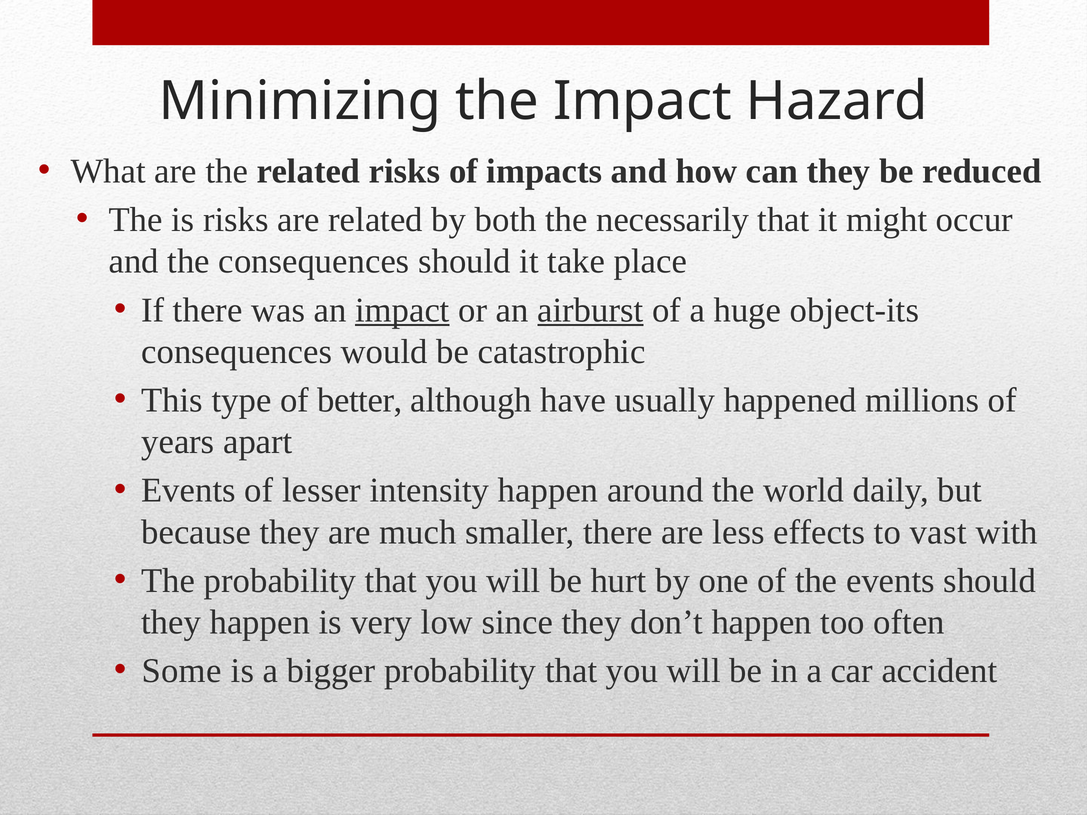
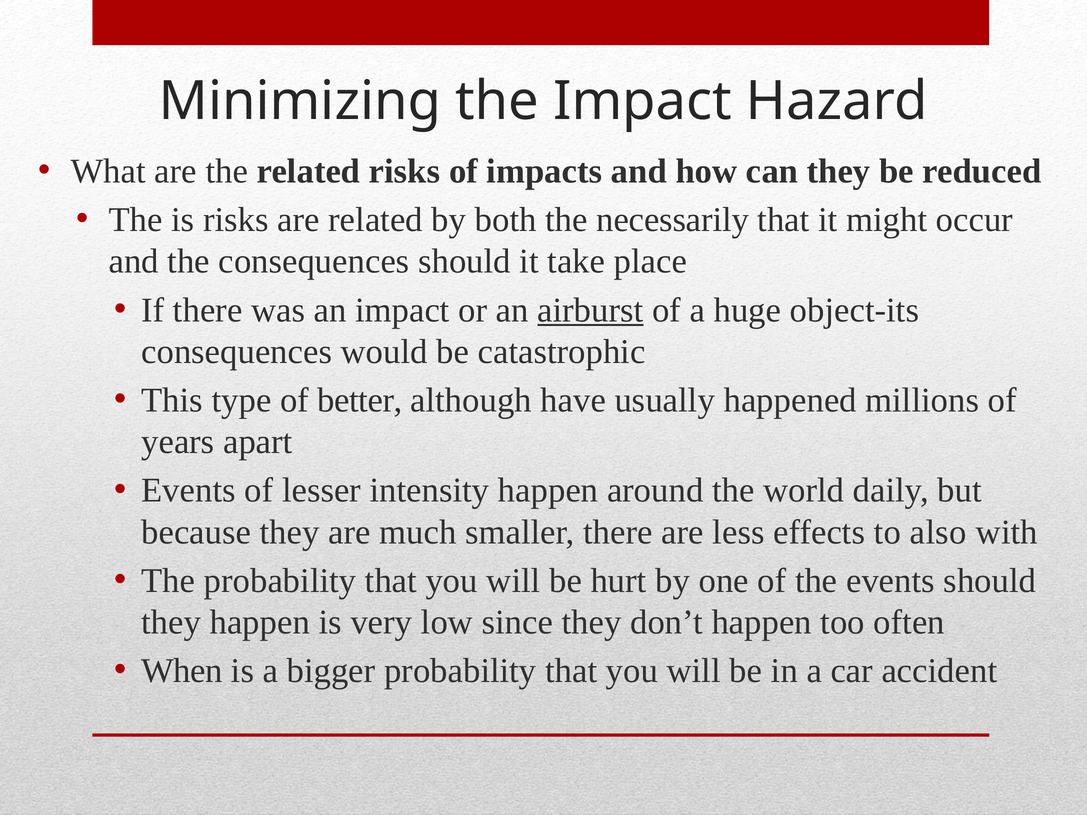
impact at (402, 310) underline: present -> none
vast: vast -> also
Some: Some -> When
